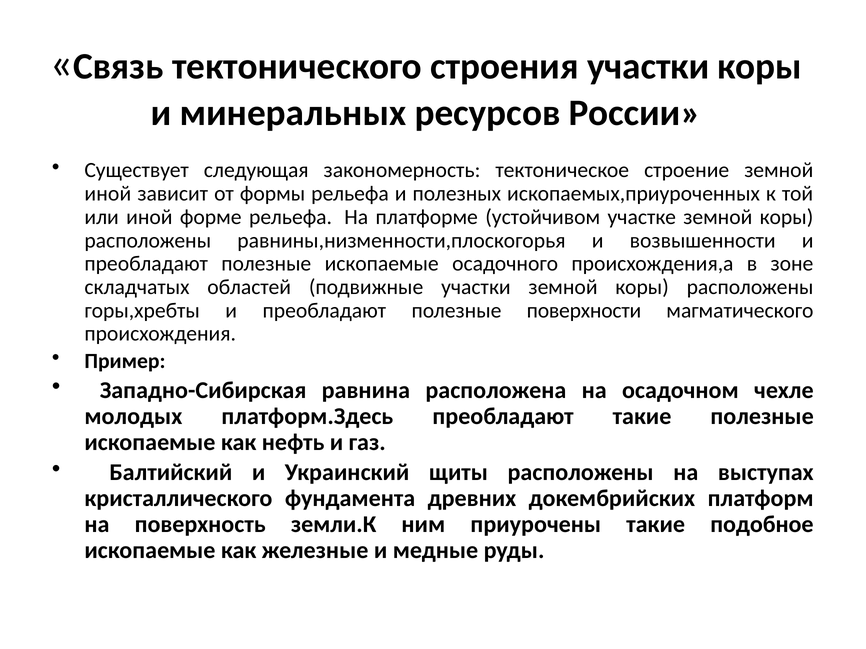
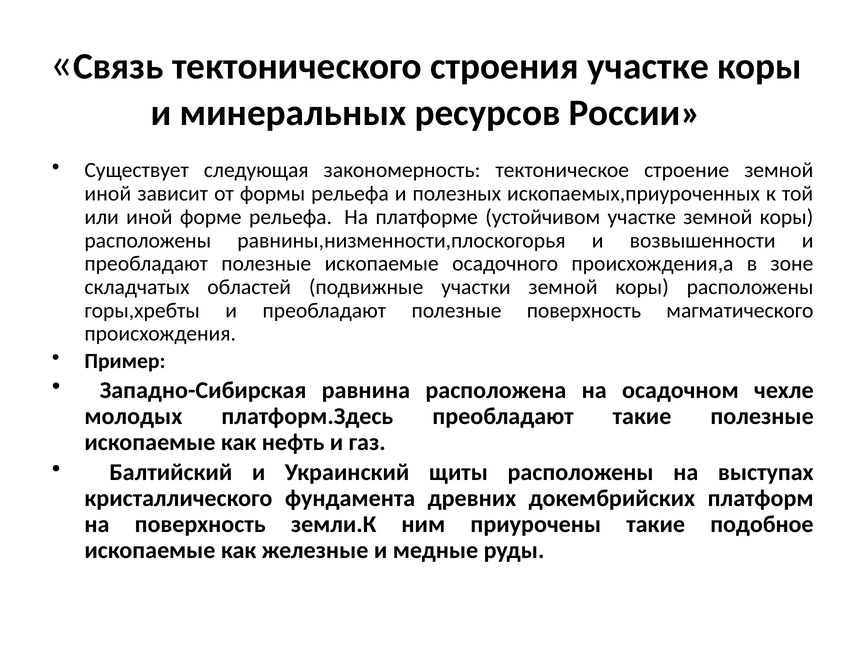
строения участки: участки -> участке
полезные поверхности: поверхности -> поверхность
